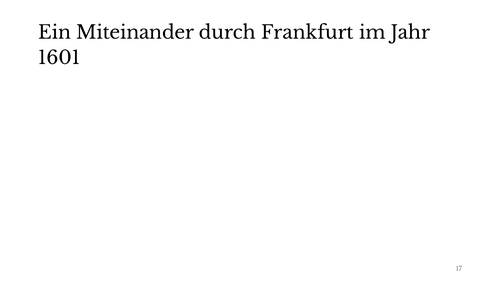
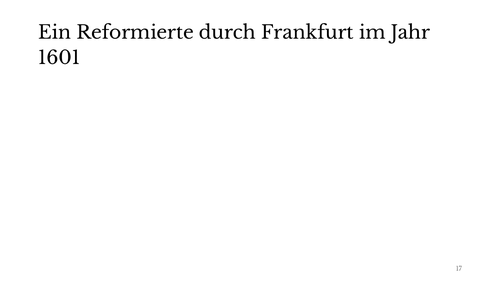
Miteinander: Miteinander -> Reformierte
